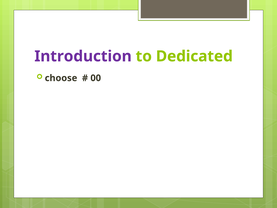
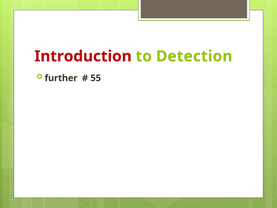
Introduction colour: purple -> red
Dedicated: Dedicated -> Detection
choose: choose -> further
00: 00 -> 55
